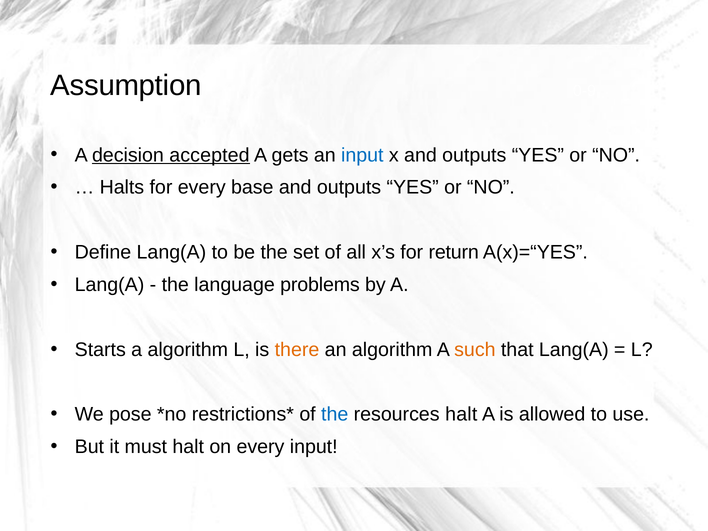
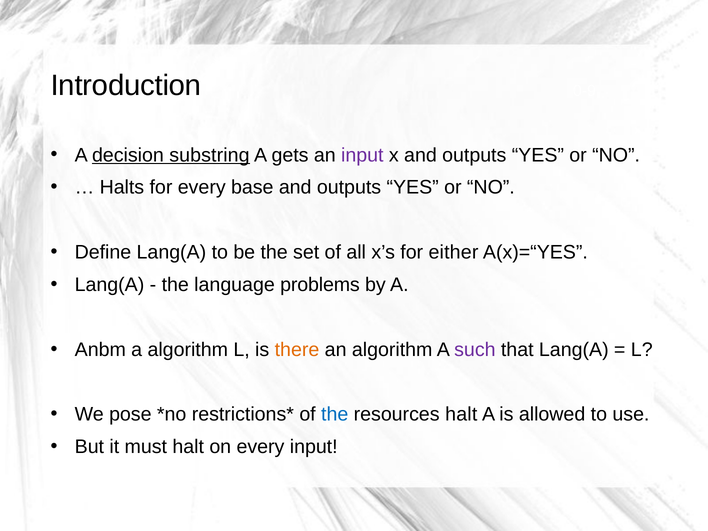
Assumption: Assumption -> Introduction
accepted: accepted -> substring
input at (362, 155) colour: blue -> purple
return: return -> either
Starts: Starts -> Anbm
such colour: orange -> purple
